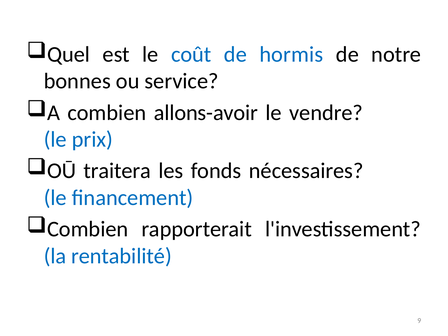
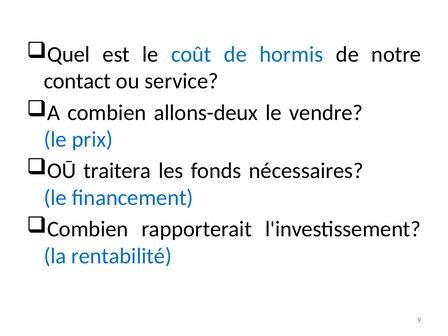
bonnes: bonnes -> contact
allons-avoir: allons-avoir -> allons-deux
